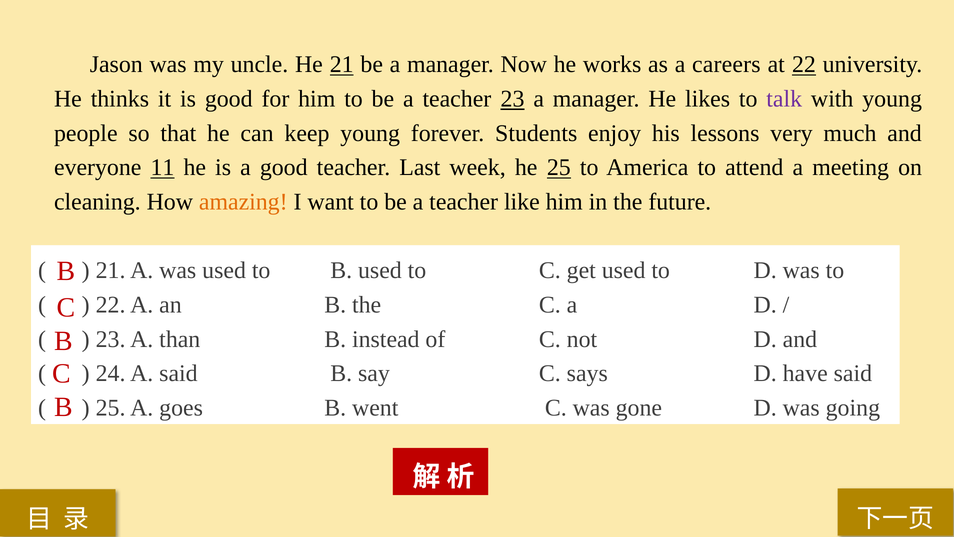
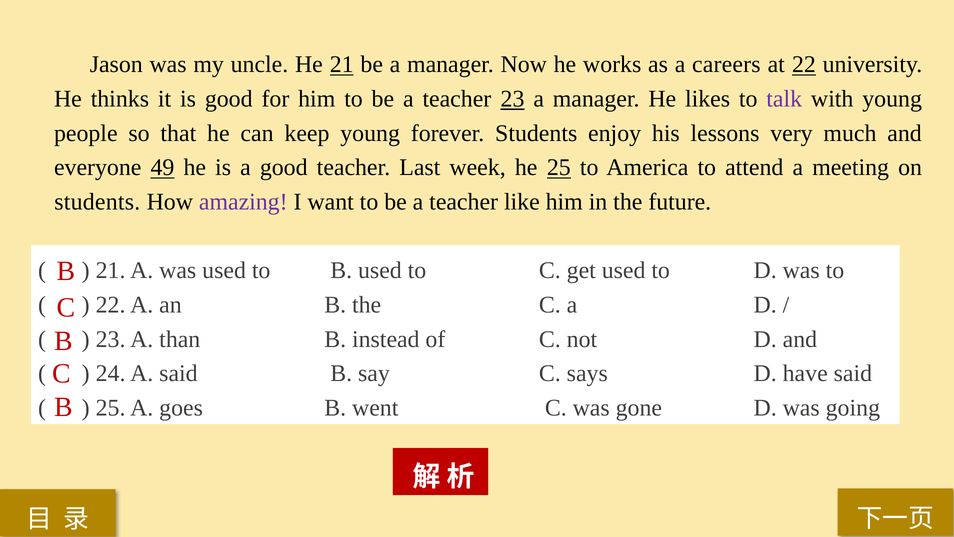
11: 11 -> 49
cleaning at (97, 202): cleaning -> students
amazing colour: orange -> purple
